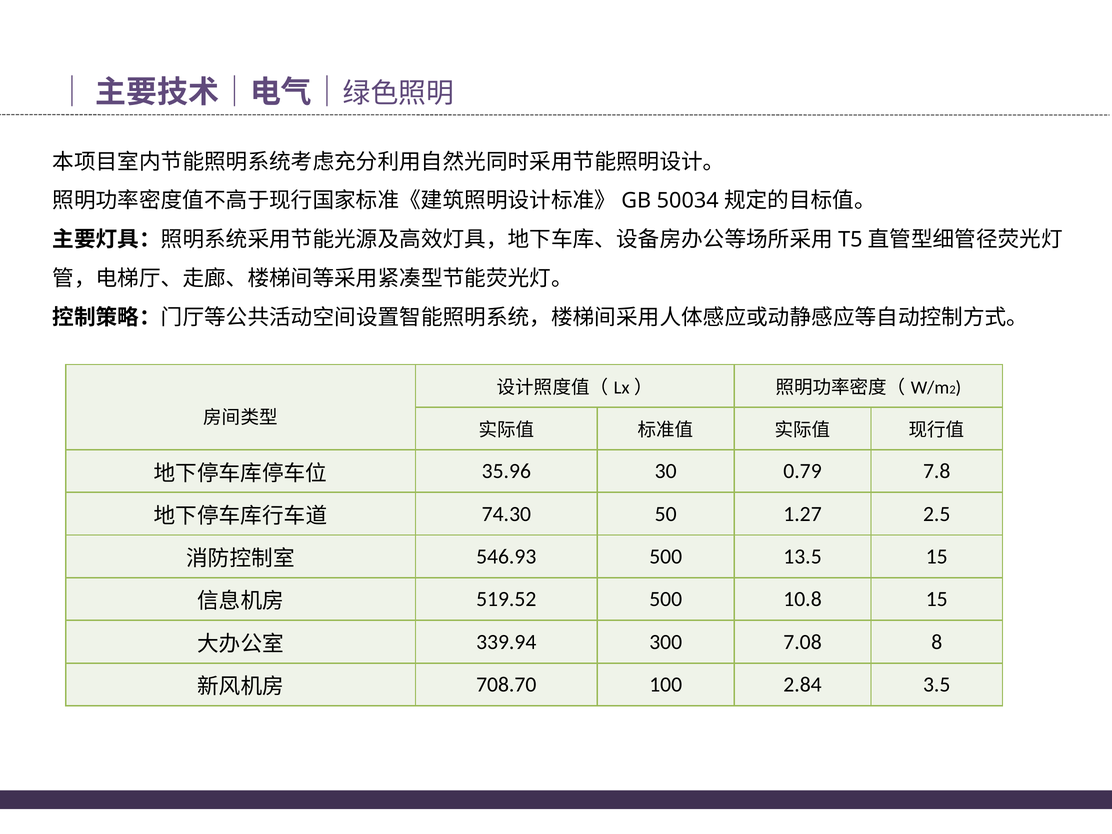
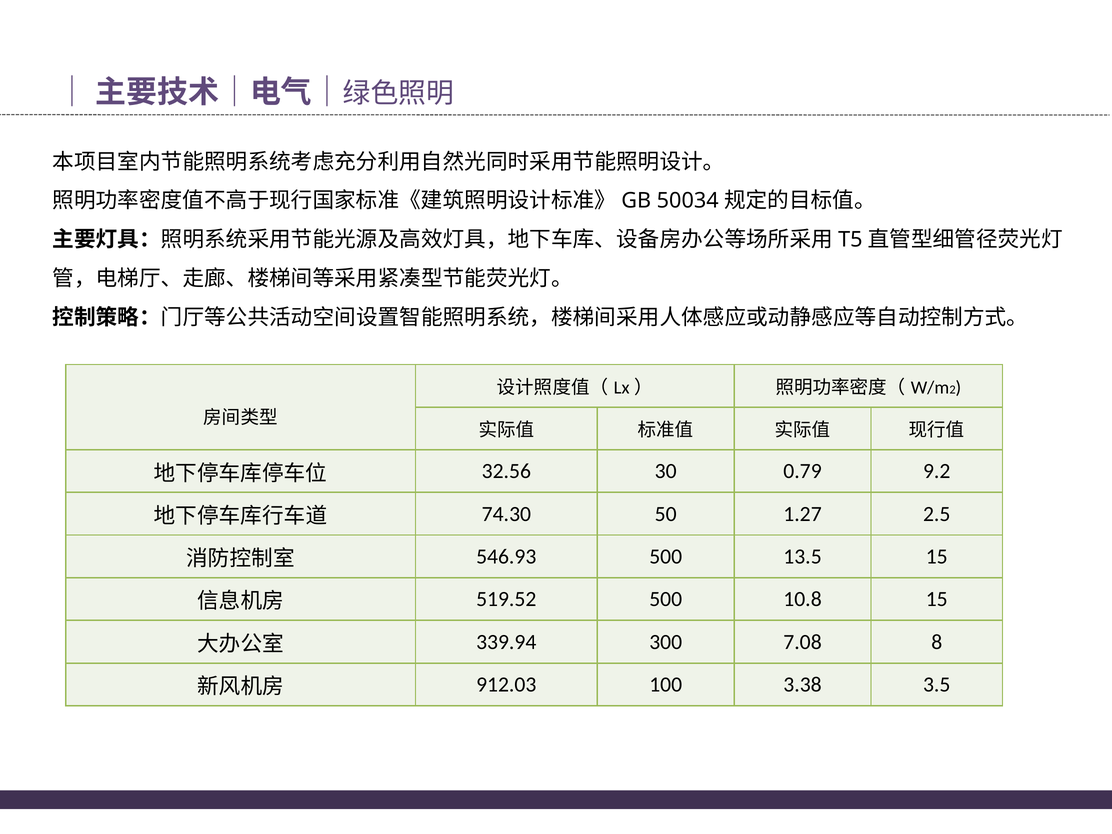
35.96: 35.96 -> 32.56
7.8: 7.8 -> 9.2
708.70: 708.70 -> 912.03
2.84: 2.84 -> 3.38
